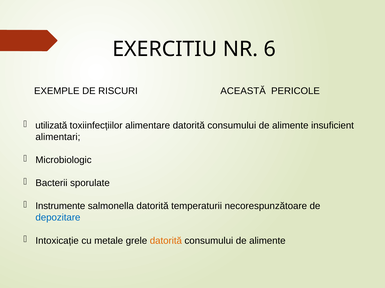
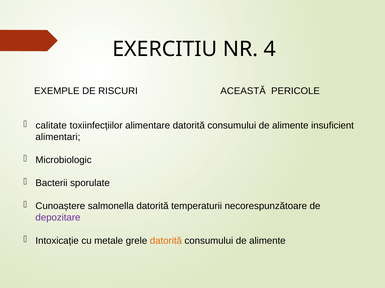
6: 6 -> 4
utilizată: utilizată -> calitate
Instrumente: Instrumente -> Cunoaștere
depozitare colour: blue -> purple
